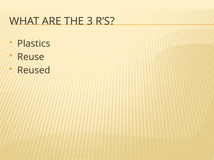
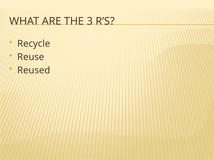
Plastics: Plastics -> Recycle
